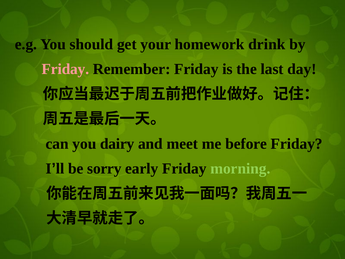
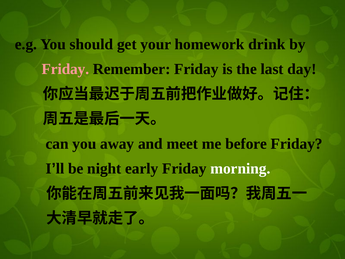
dairy: dairy -> away
sorry: sorry -> night
morning colour: light green -> white
